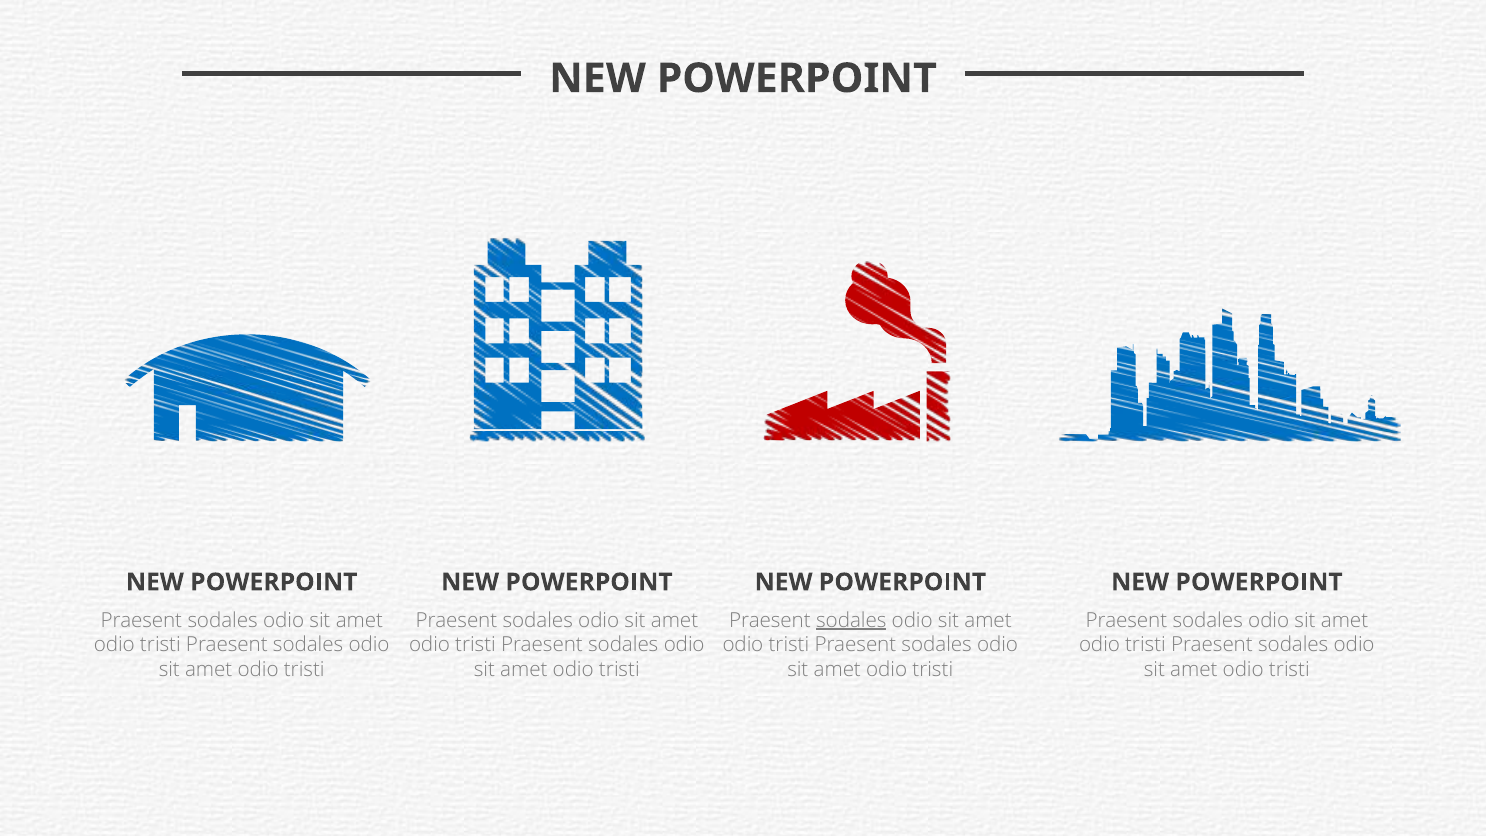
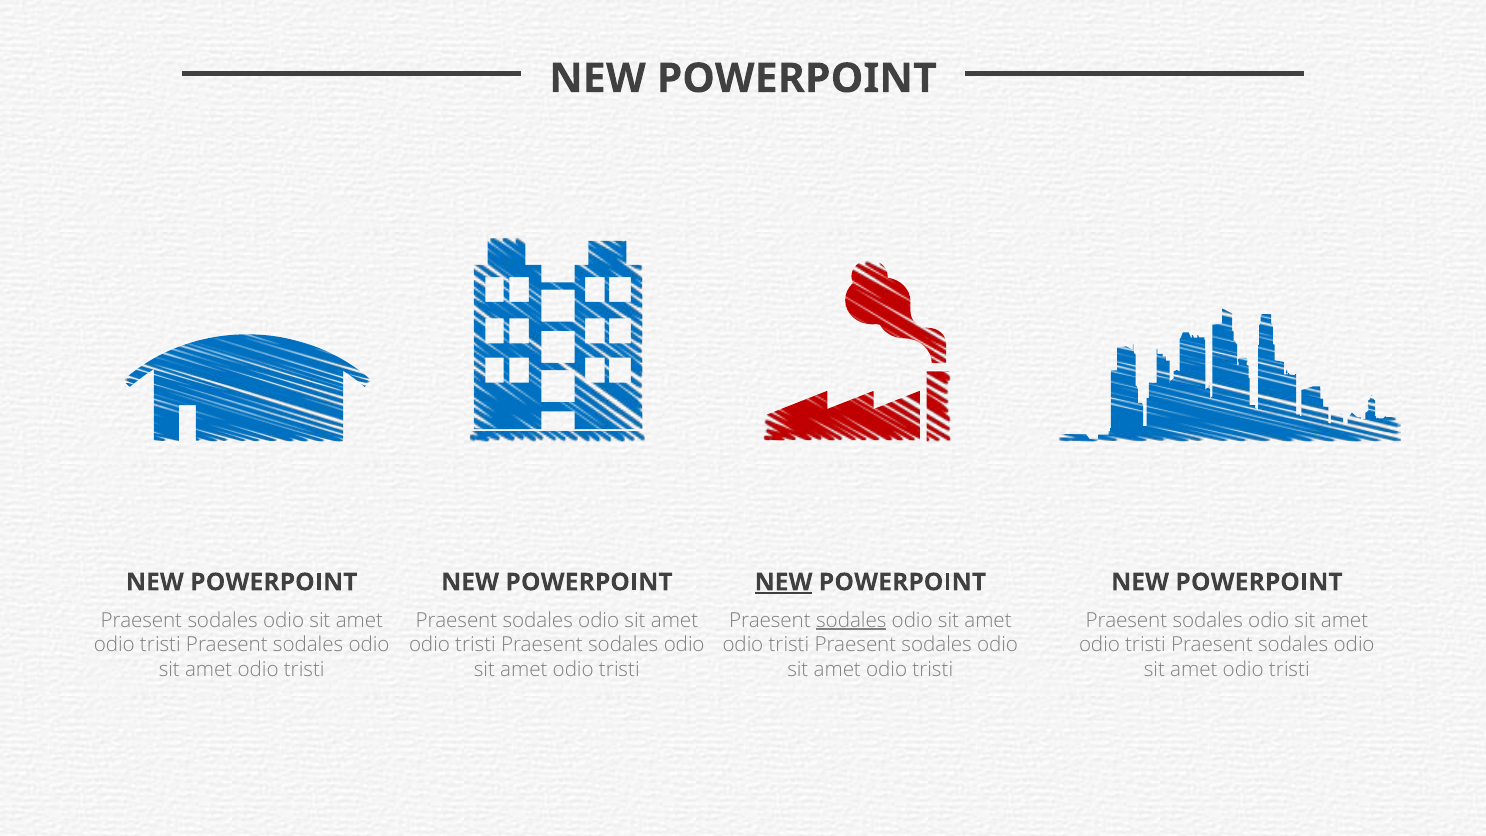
NEW at (784, 582) underline: none -> present
